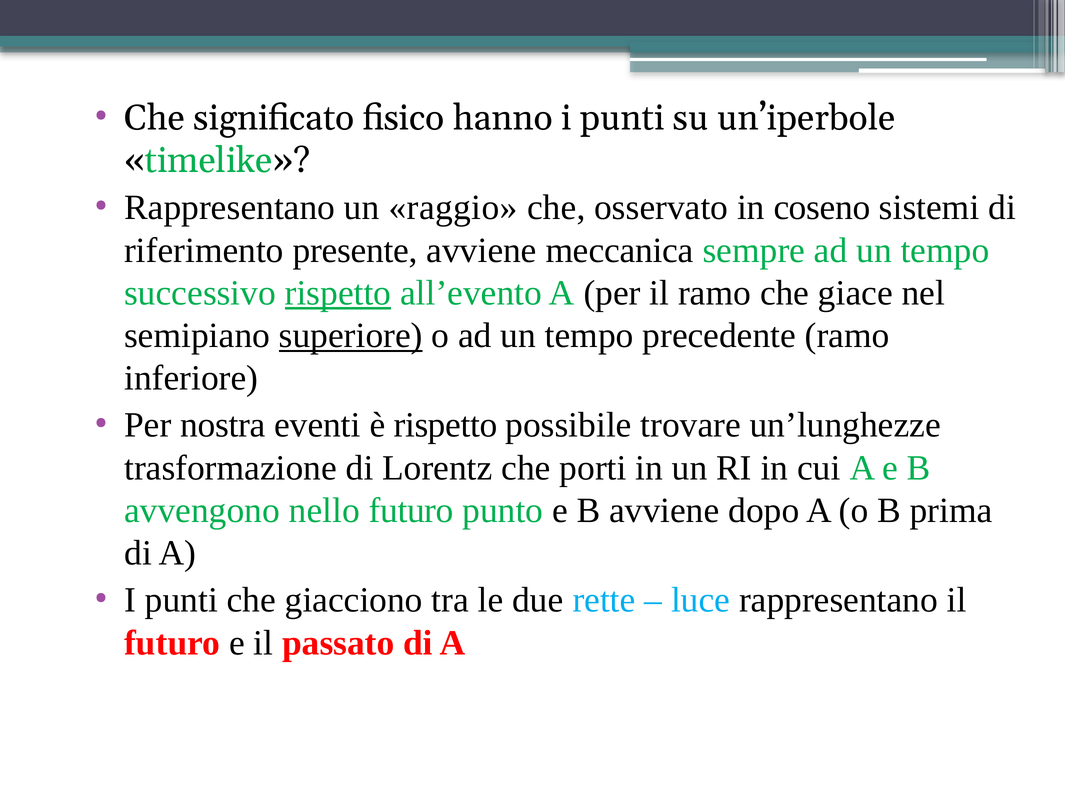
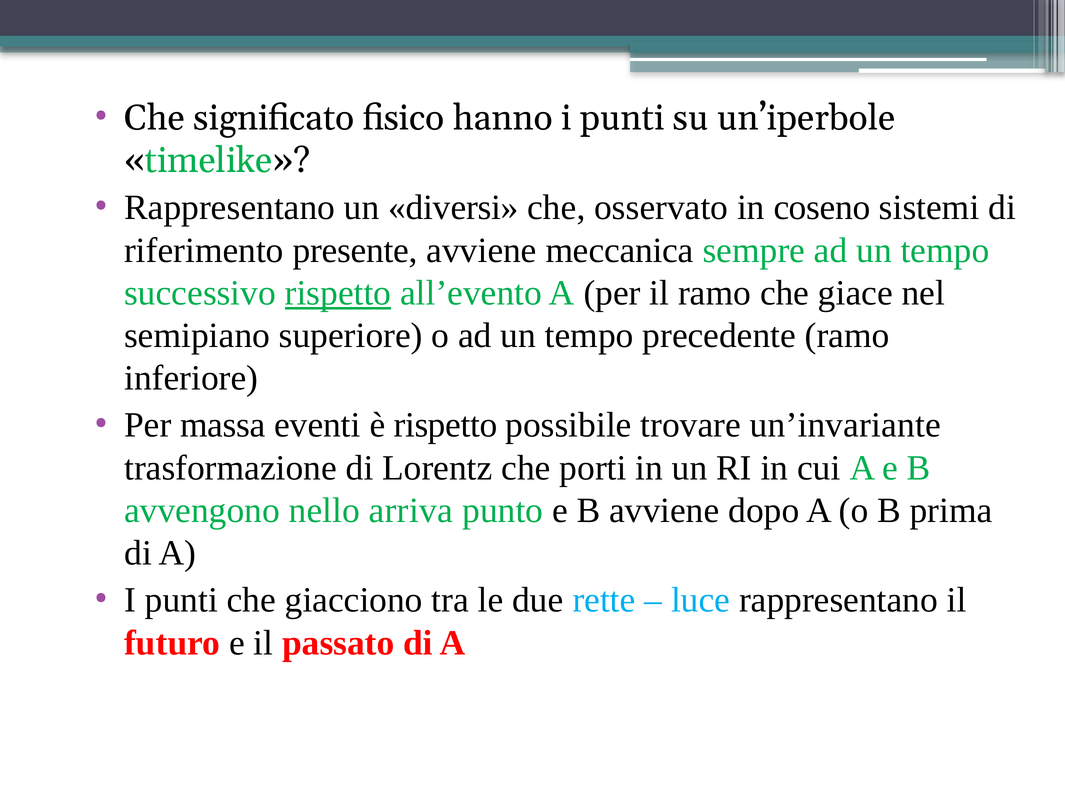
raggio: raggio -> diversi
superiore underline: present -> none
nostra: nostra -> massa
un’lunghezze: un’lunghezze -> un’invariante
nello futuro: futuro -> arriva
